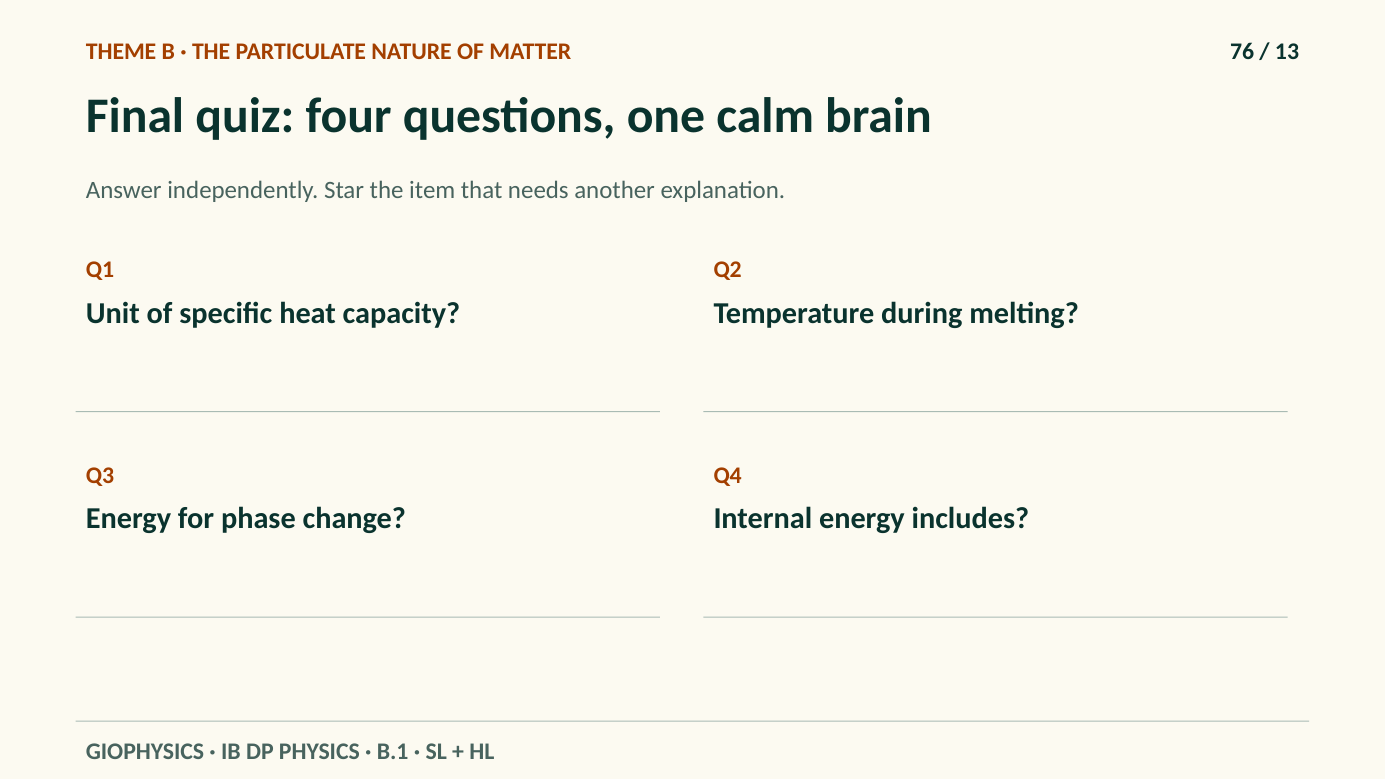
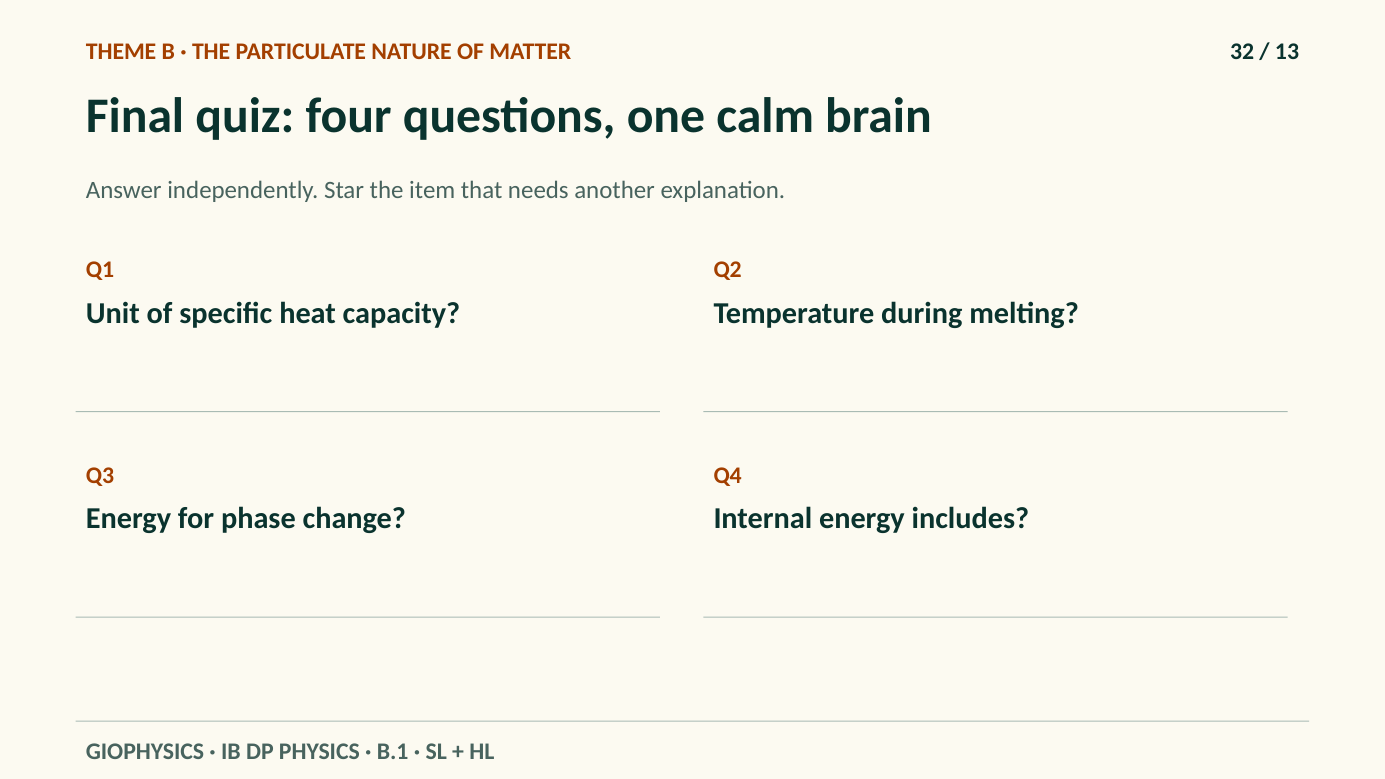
76: 76 -> 32
